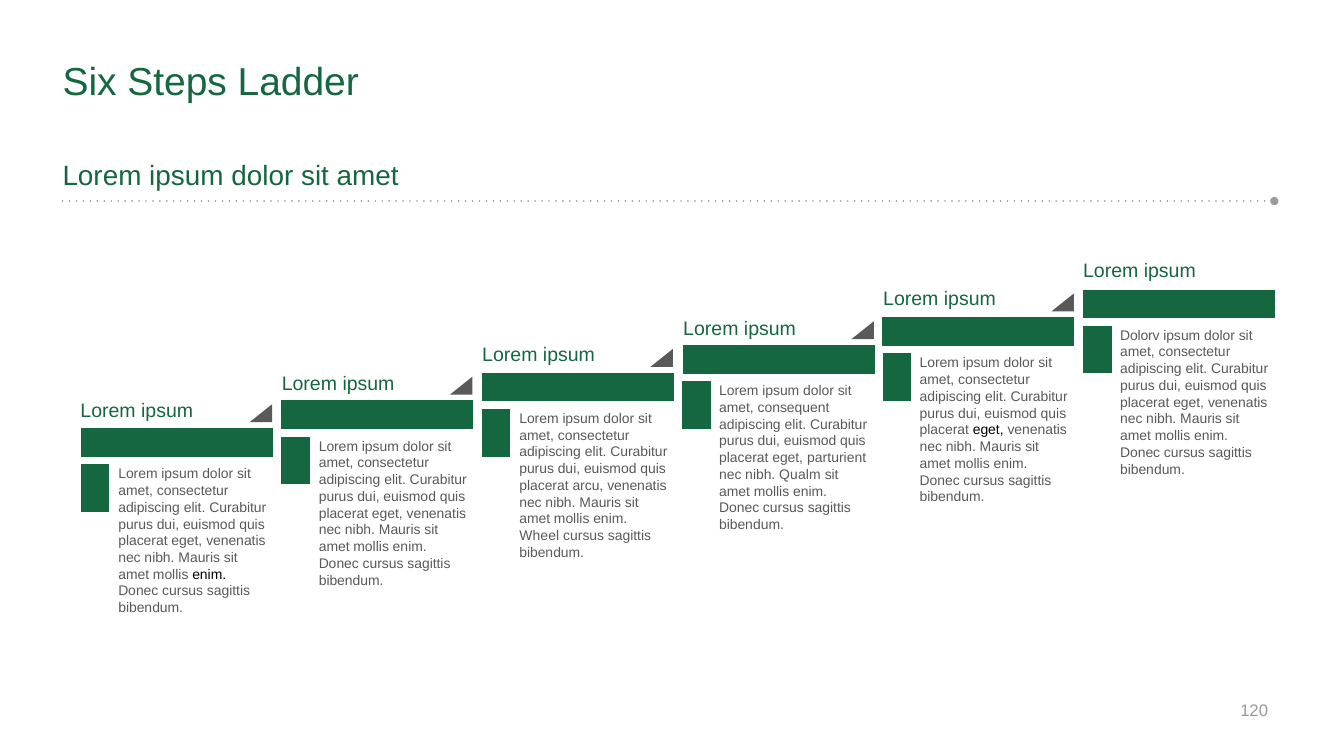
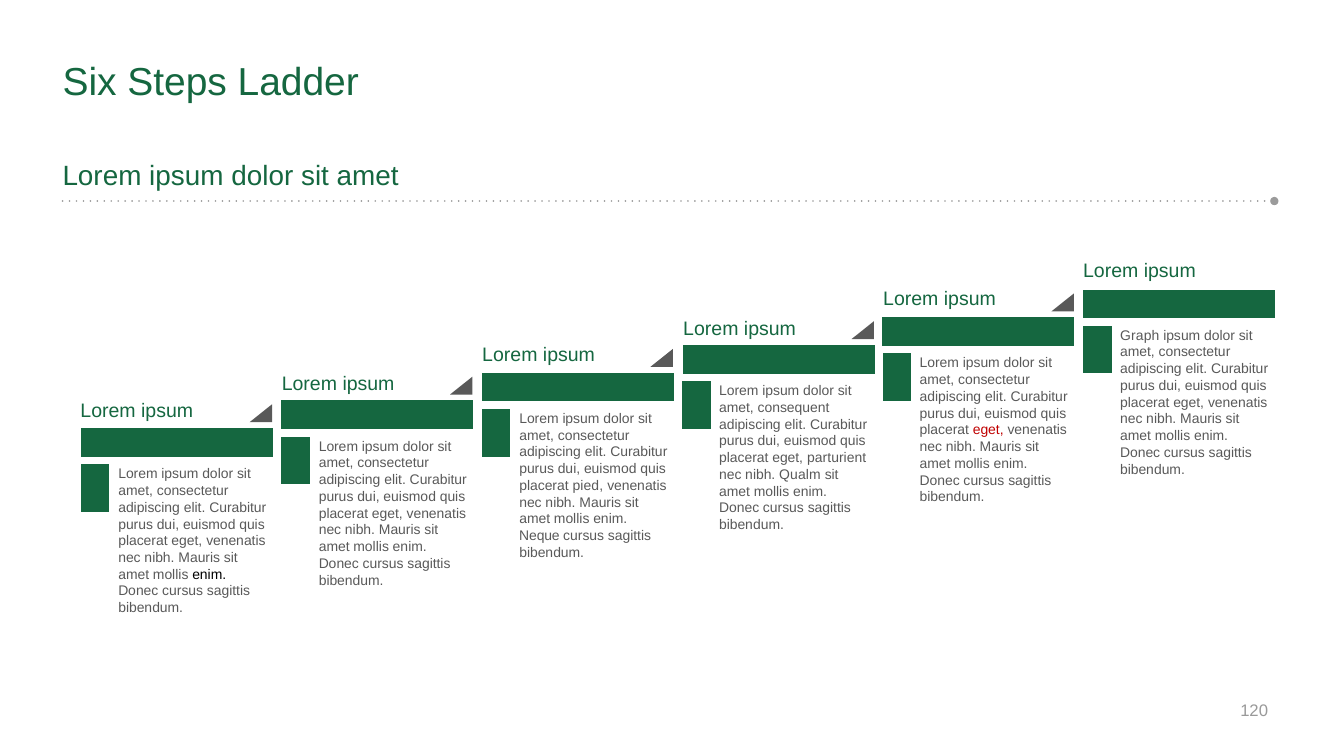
Dolorv: Dolorv -> Graph
eget at (988, 430) colour: black -> red
arcu: arcu -> pied
Wheel: Wheel -> Neque
